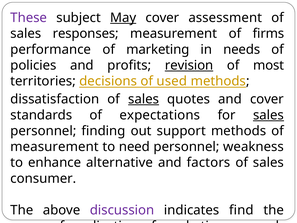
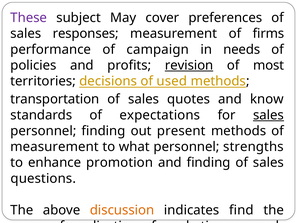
May underline: present -> none
assessment: assessment -> preferences
performance of marketing: marketing -> campaign
dissatisfaction: dissatisfaction -> transportation
sales at (144, 99) underline: present -> none
and cover: cover -> know
support: support -> present
need: need -> what
weakness: weakness -> strengths
alternative: alternative -> promotion
and factors: factors -> finding
consumer: consumer -> questions
discussion colour: purple -> orange
